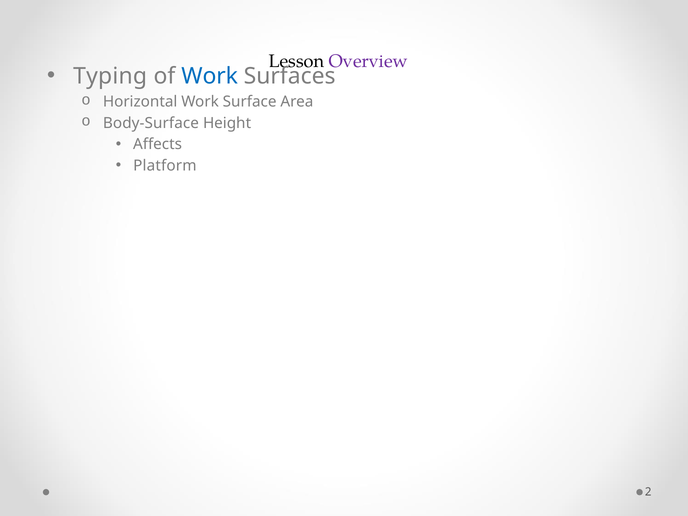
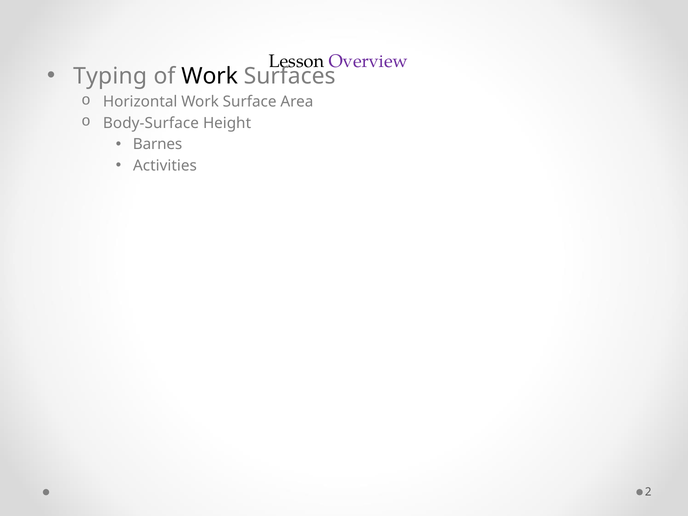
Work at (210, 76) colour: blue -> black
Affects: Affects -> Barnes
Platform: Platform -> Activities
